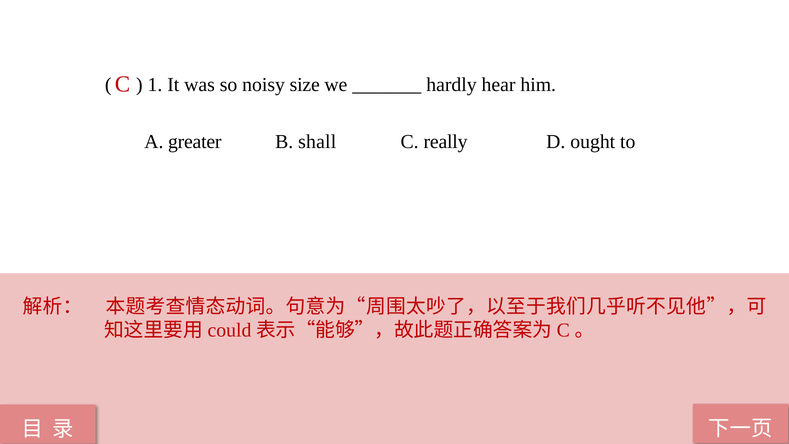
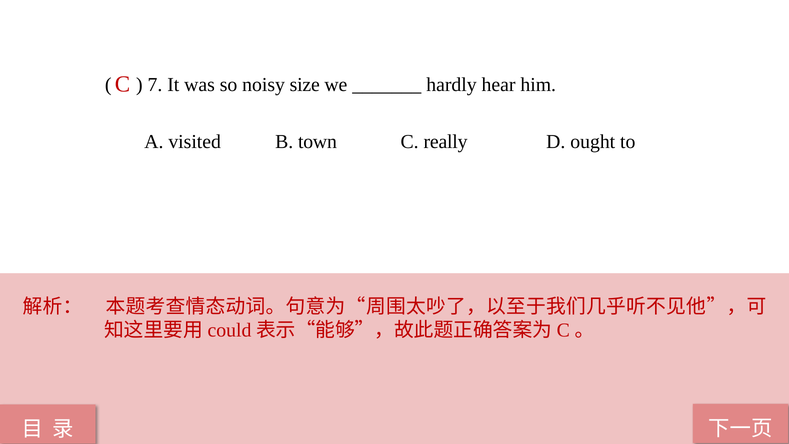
1: 1 -> 7
greater: greater -> visited
shall: shall -> town
